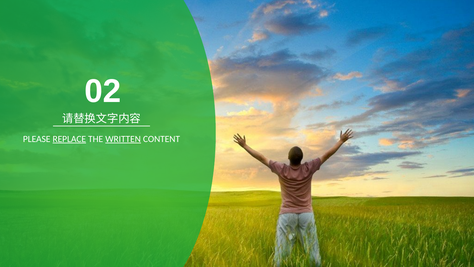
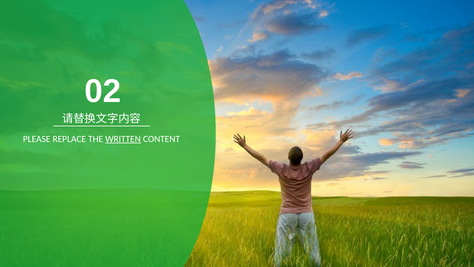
REPLACE underline: present -> none
